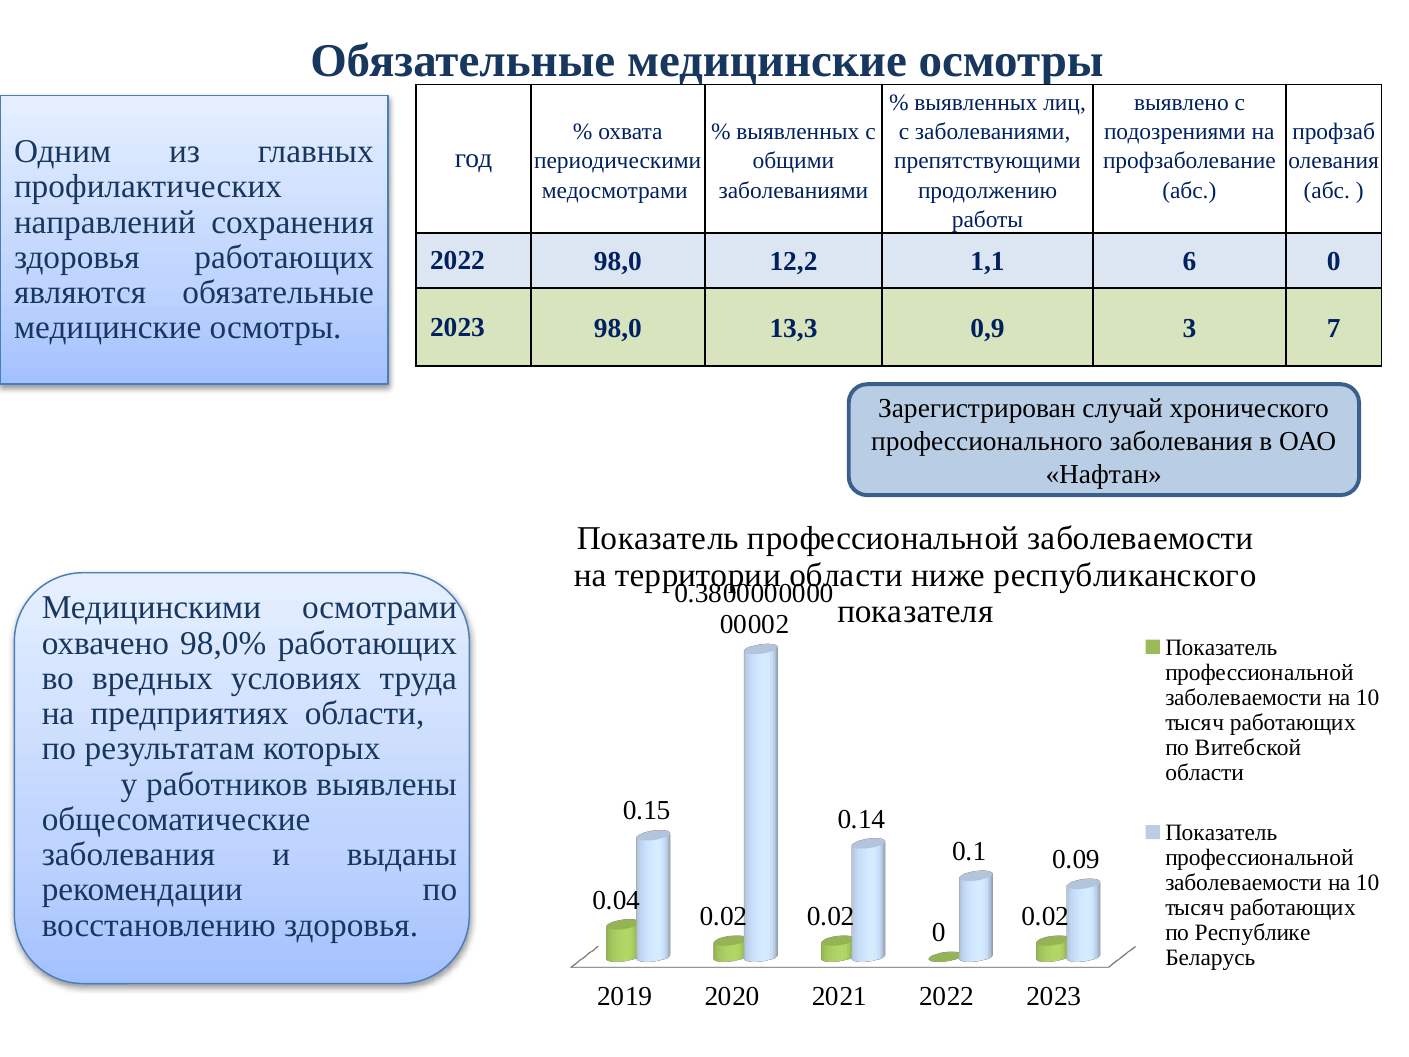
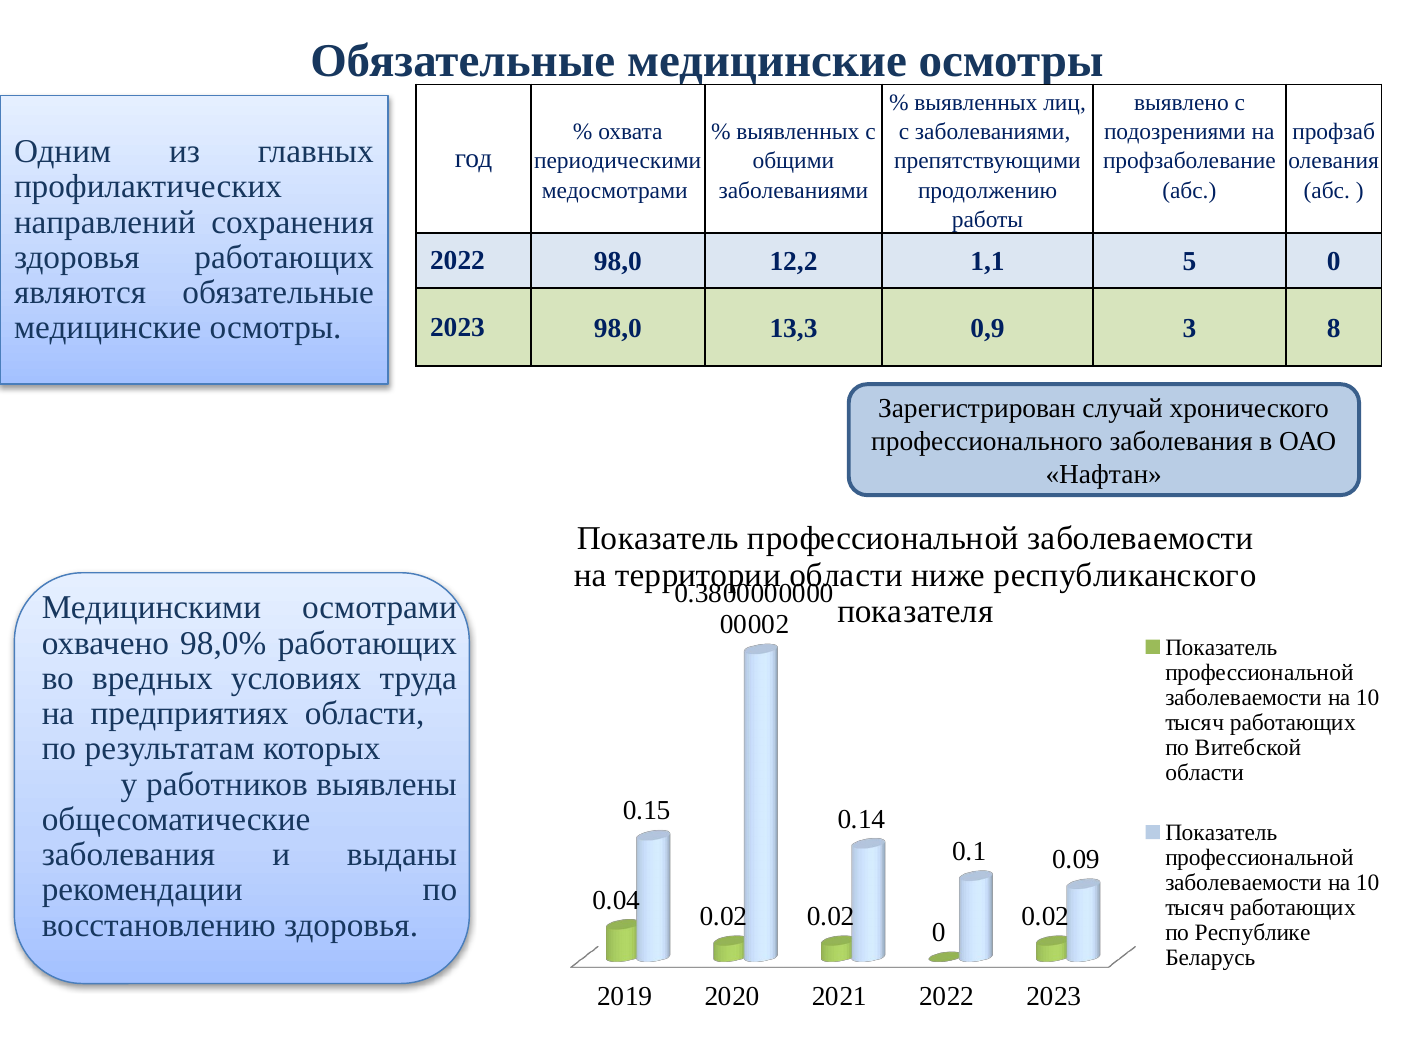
6: 6 -> 5
7: 7 -> 8
